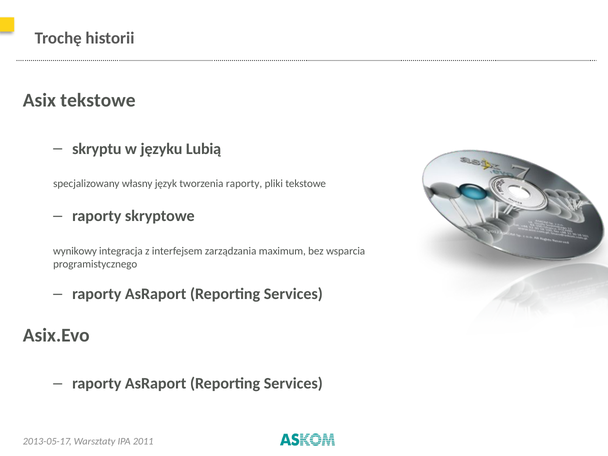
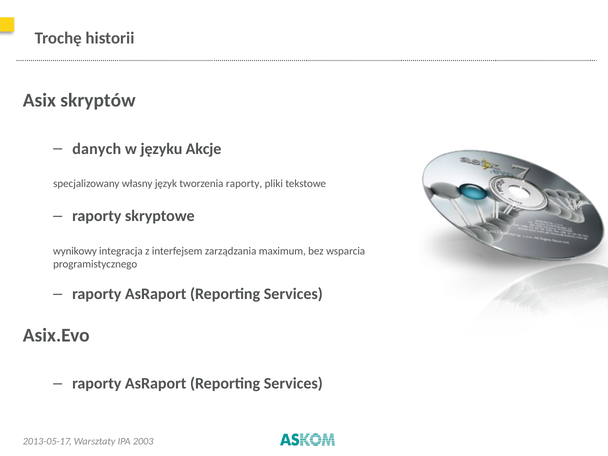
Asix tekstowe: tekstowe -> skryptów
skryptu: skryptu -> danych
Lubią: Lubią -> Akcje
2011: 2011 -> 2003
